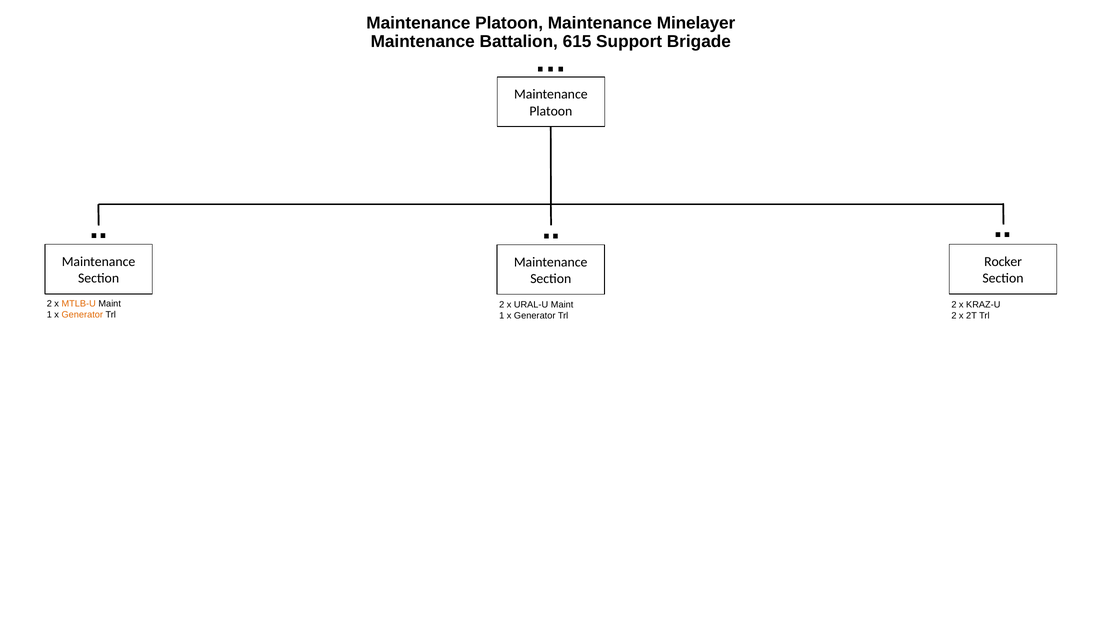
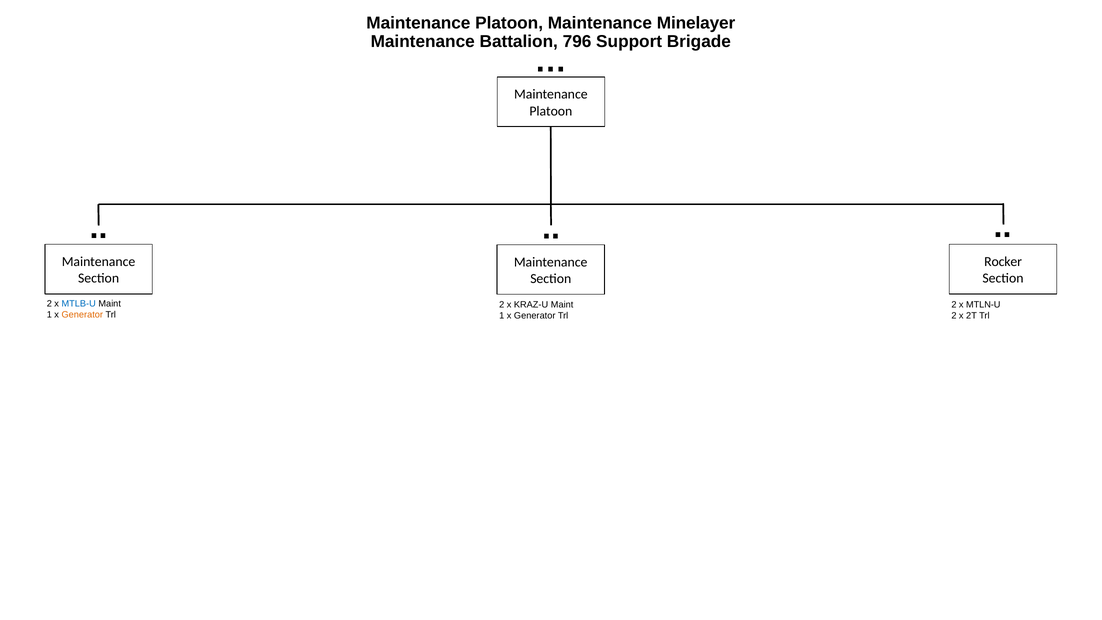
615: 615 -> 796
MTLB-U colour: orange -> blue
URAL-U: URAL-U -> KRAZ-U
KRAZ-U: KRAZ-U -> MTLN-U
